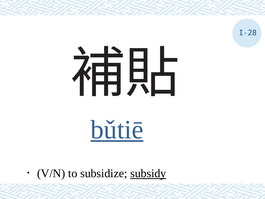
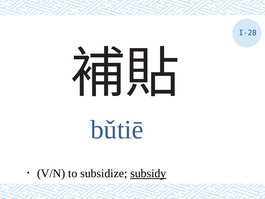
bǔtiē underline: present -> none
